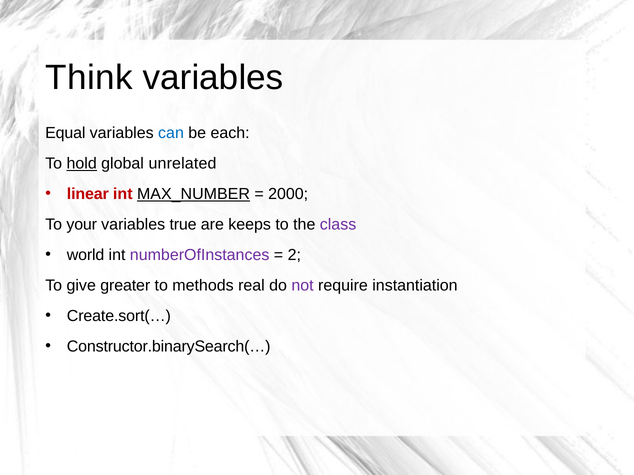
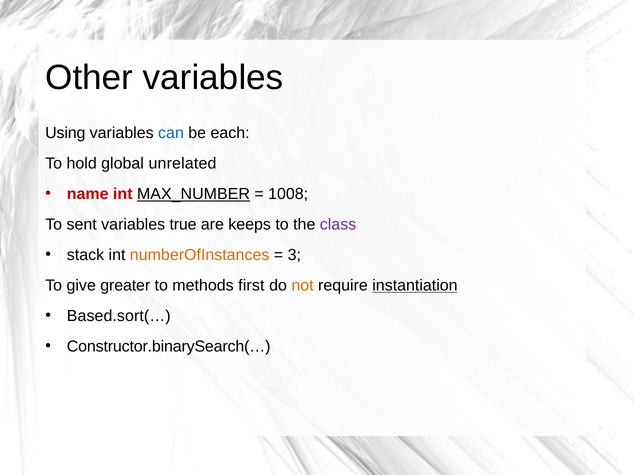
Think: Think -> Other
Equal: Equal -> Using
hold underline: present -> none
linear: linear -> name
2000: 2000 -> 1008
your: your -> sent
world: world -> stack
numberOfInstances colour: purple -> orange
2: 2 -> 3
real: real -> first
not colour: purple -> orange
instantiation underline: none -> present
Create.sort(…: Create.sort(… -> Based.sort(…
